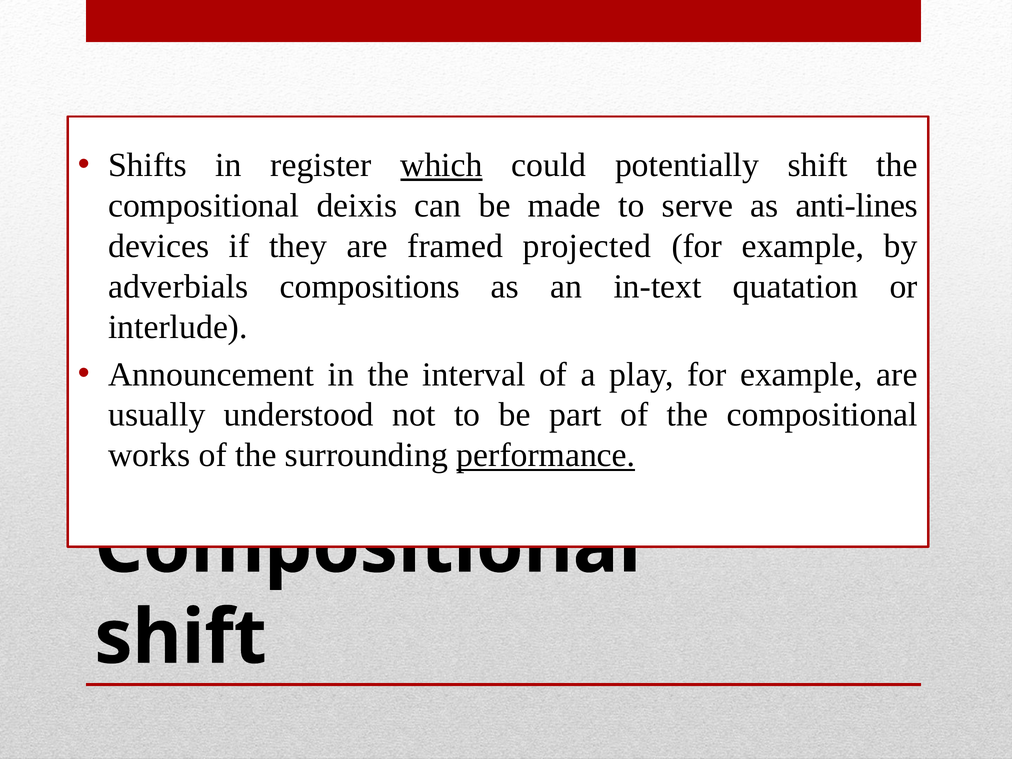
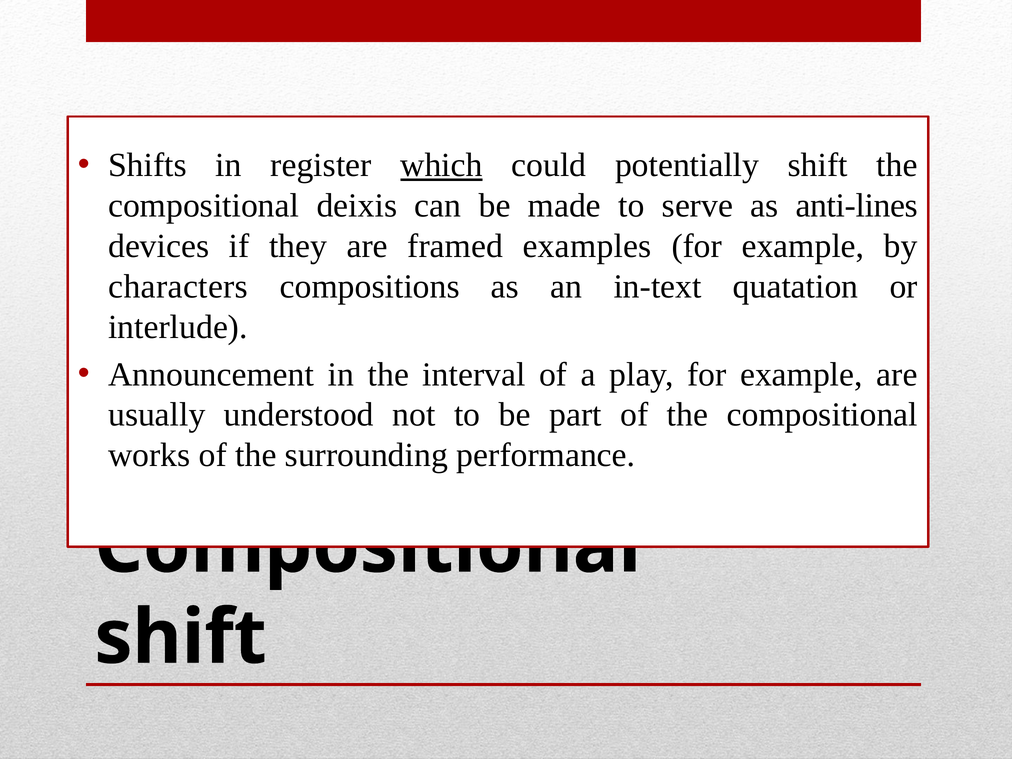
projected: projected -> examples
adverbials: adverbials -> characters
performance underline: present -> none
